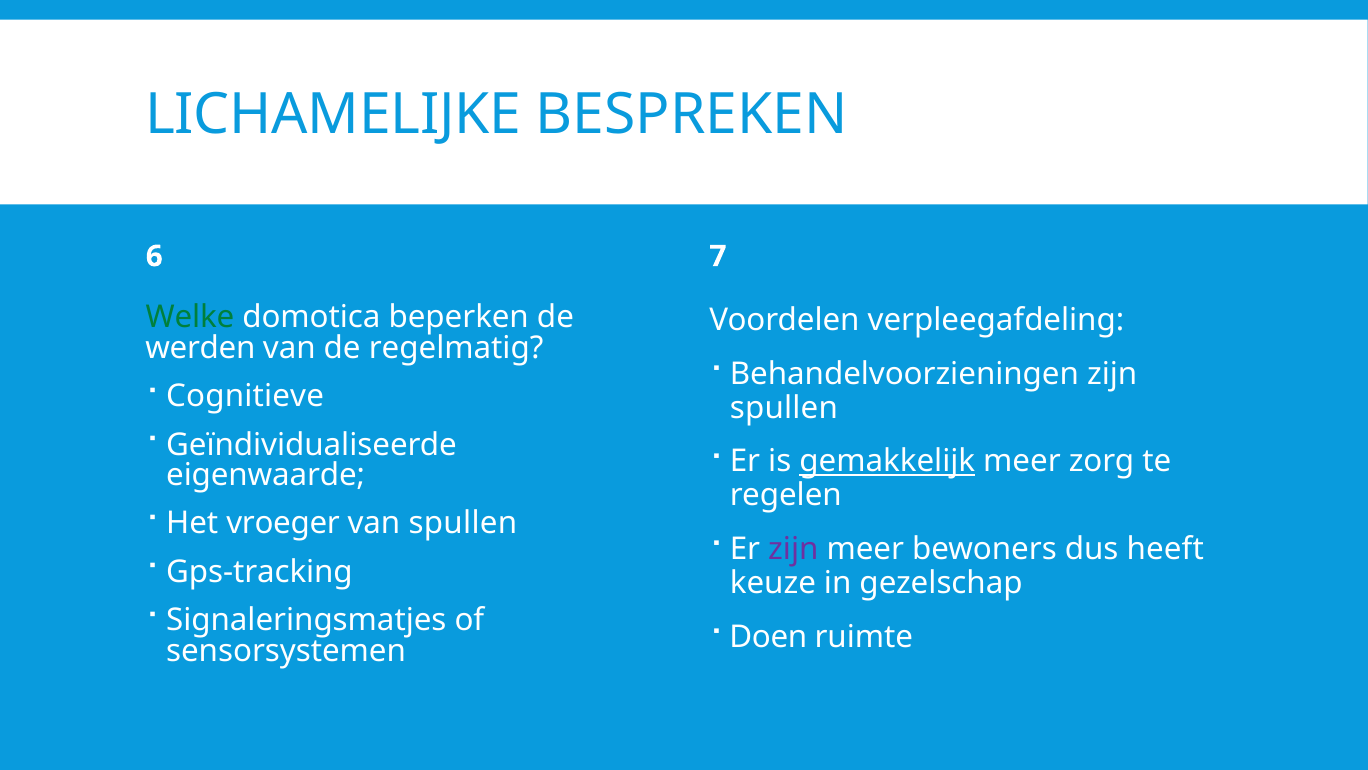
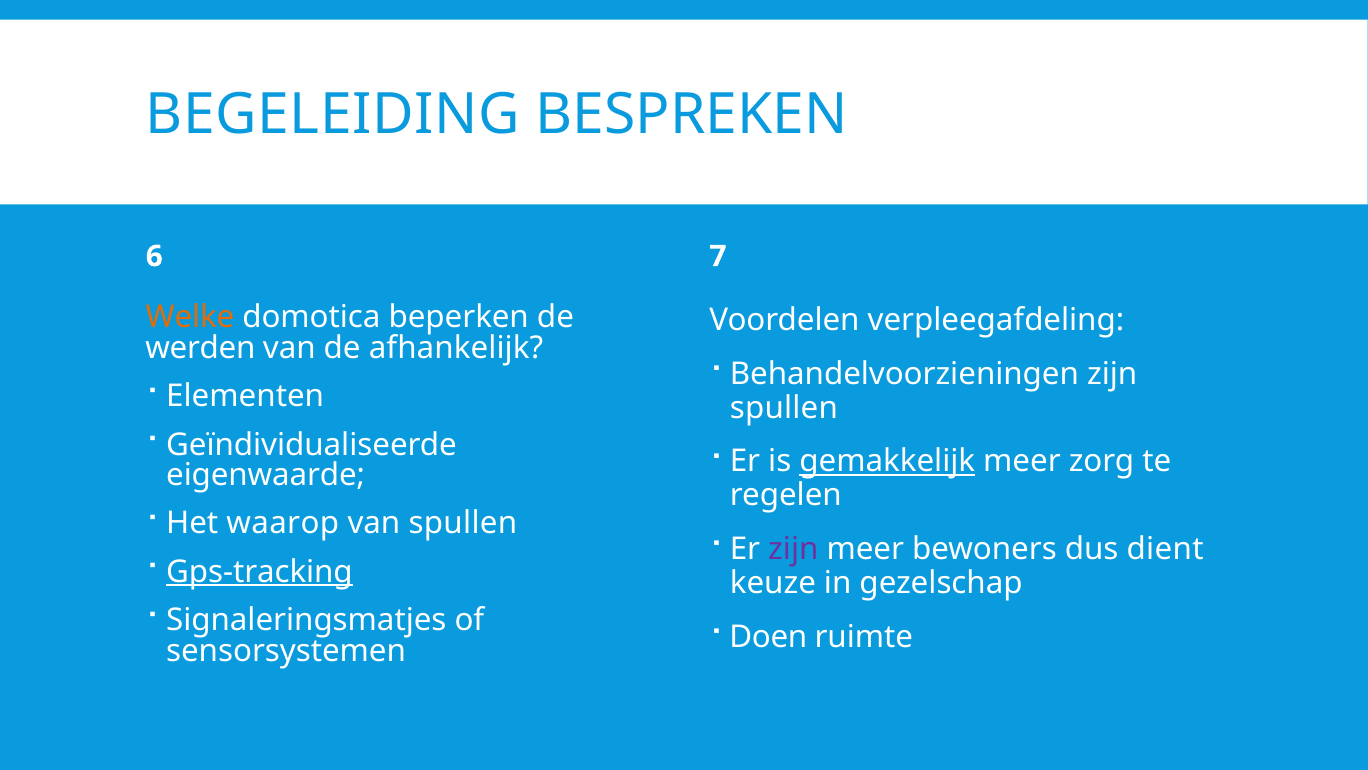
LICHAMELIJKE: LICHAMELIJKE -> BEGELEIDING
Welke colour: green -> orange
regelmatig: regelmatig -> afhankelijk
Cognitieve: Cognitieve -> Elementen
vroeger: vroeger -> waarop
heeft: heeft -> dient
Gps-tracking underline: none -> present
